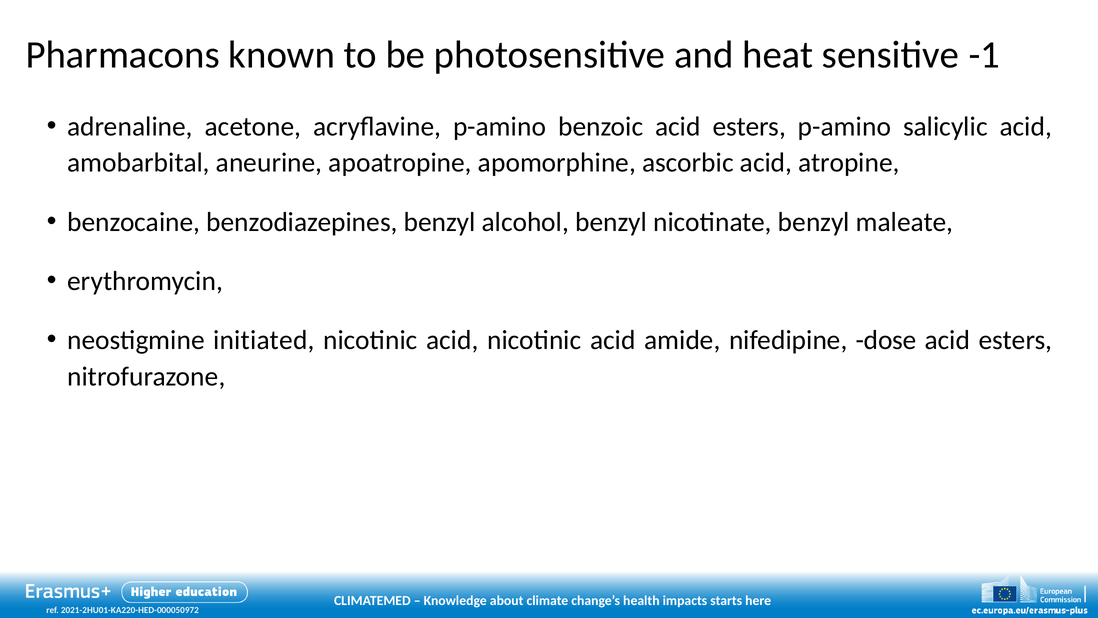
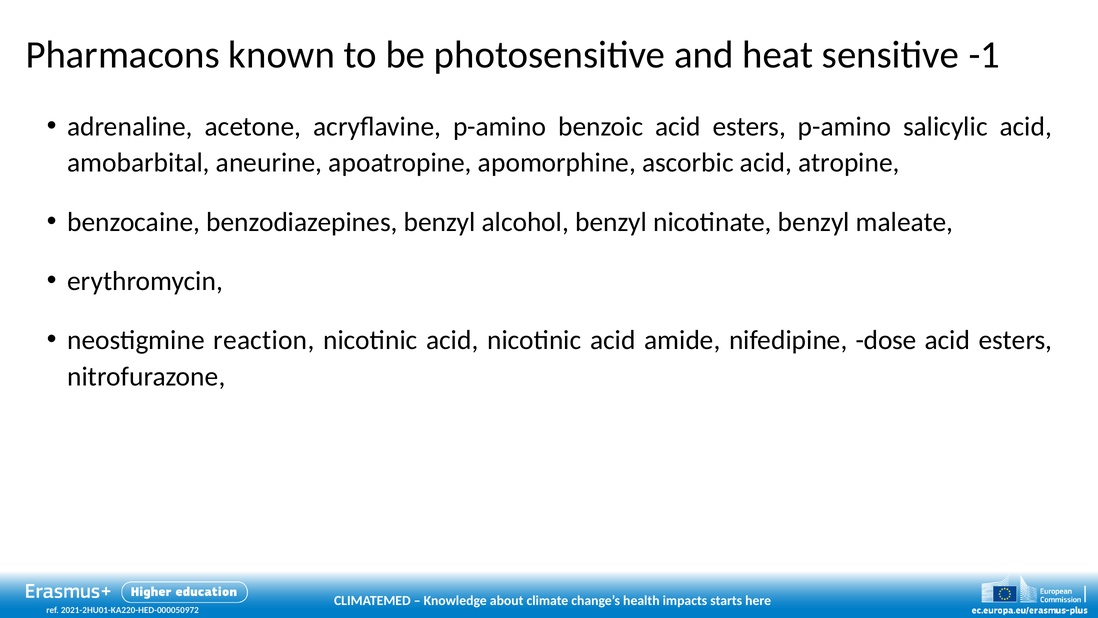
initiated: initiated -> reaction
